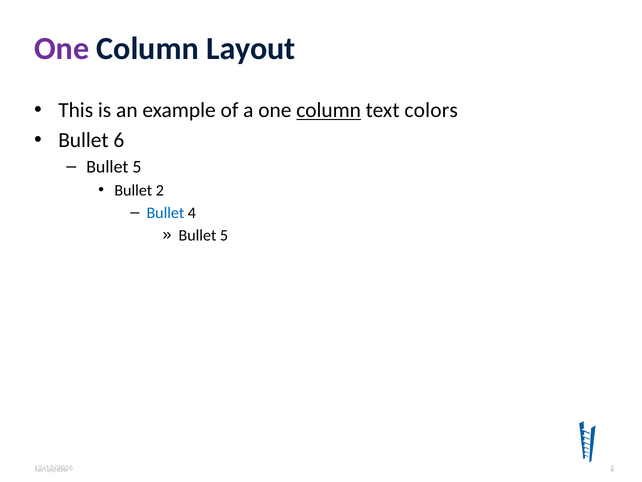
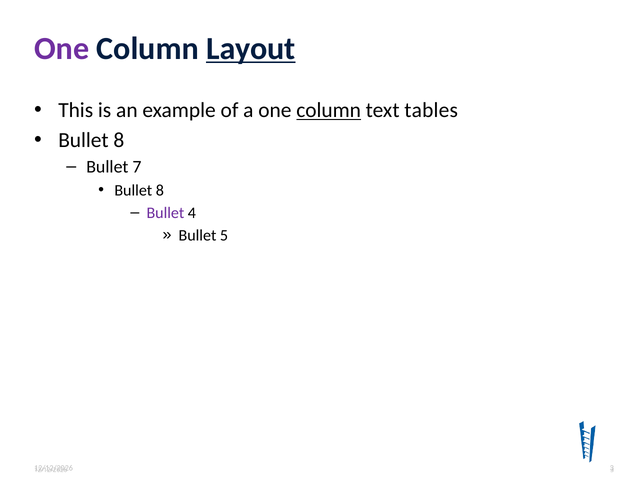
Layout underline: none -> present
colors: colors -> tables
6 at (119, 140): 6 -> 8
5 at (137, 167): 5 -> 7
2 at (160, 190): 2 -> 8
Bullet at (165, 213) colour: blue -> purple
